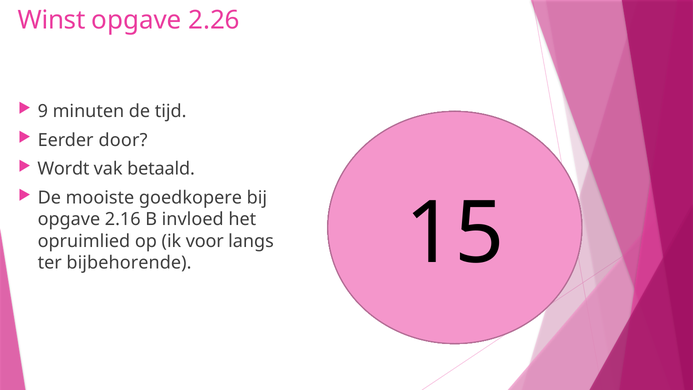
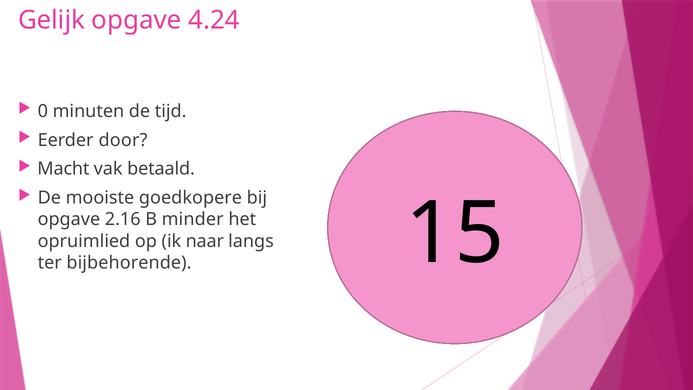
Winst: Winst -> Gelijk
2.26: 2.26 -> 4.24
9: 9 -> 0
Wordt: Wordt -> Macht
invloed: invloed -> minder
voor: voor -> naar
